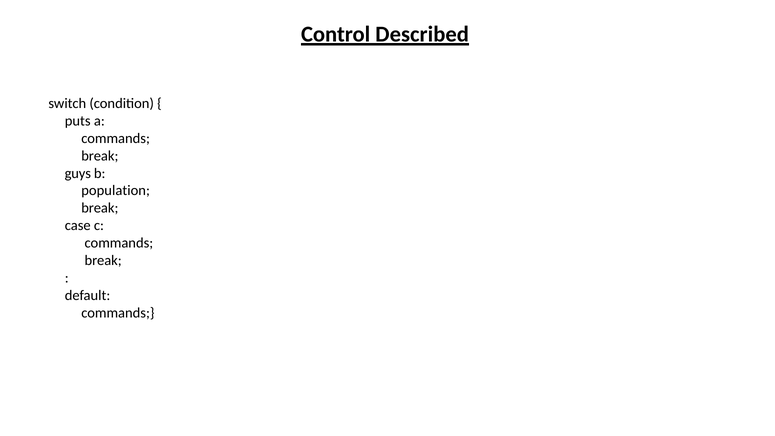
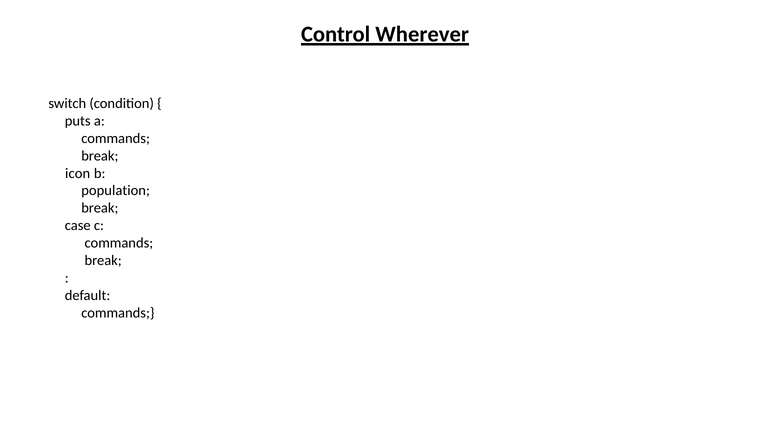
Described: Described -> Wherever
guys: guys -> icon
